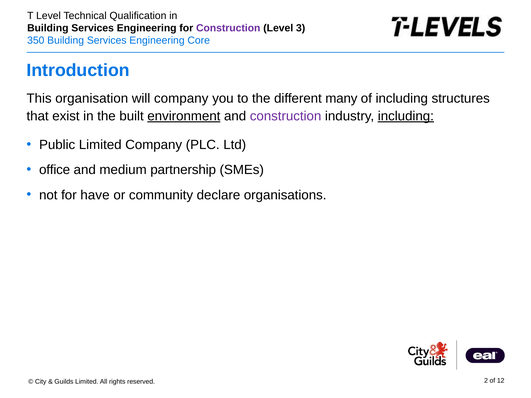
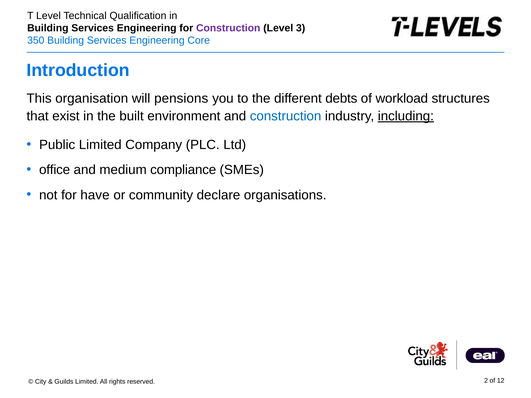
will company: company -> pensions
many: many -> debts
of including: including -> workload
environment underline: present -> none
construction at (286, 116) colour: purple -> blue
partnership: partnership -> compliance
